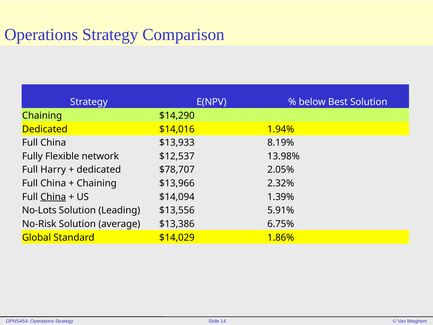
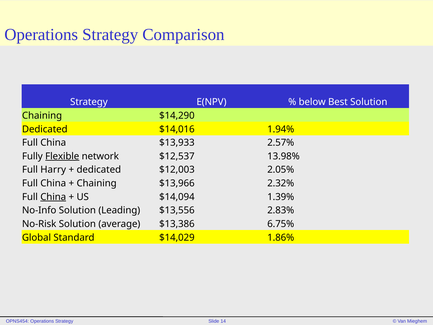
8.19%: 8.19% -> 2.57%
Flexible underline: none -> present
$78,707: $78,707 -> $12,003
No-Lots: No-Lots -> No-Info
5.91%: 5.91% -> 2.83%
